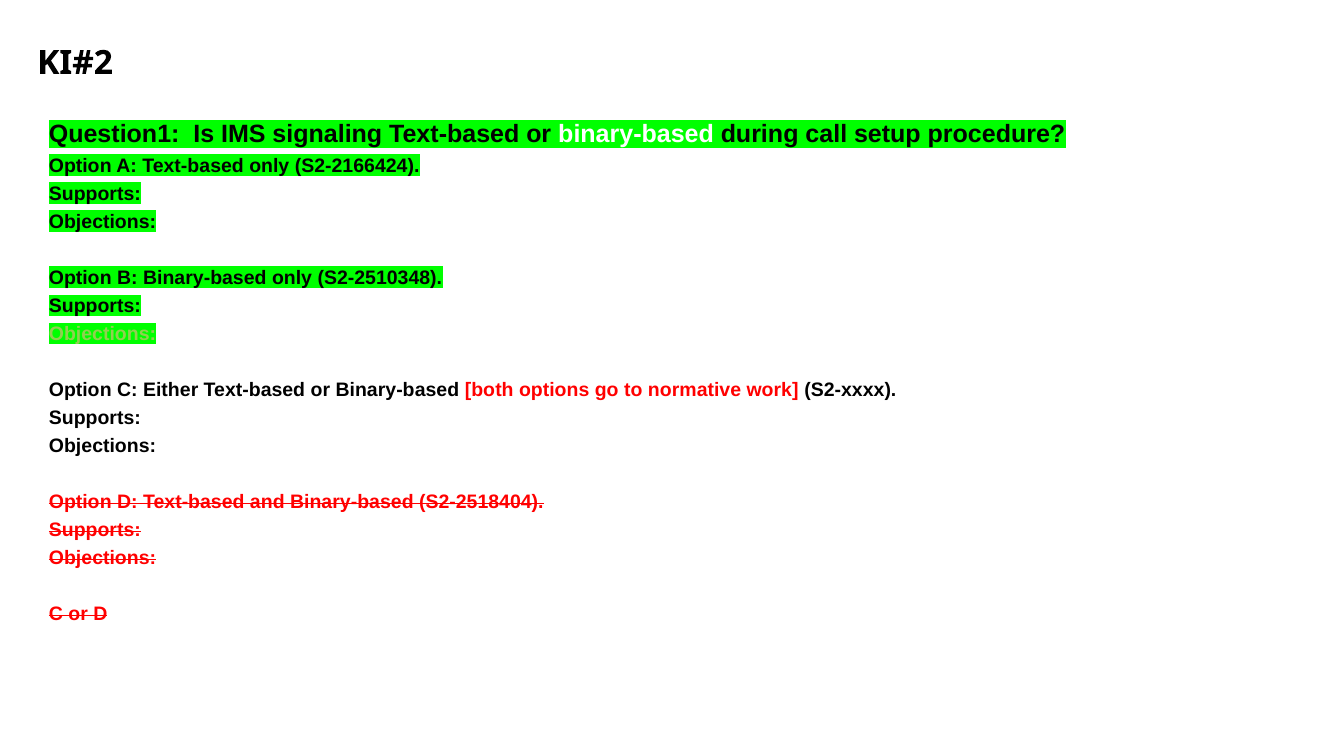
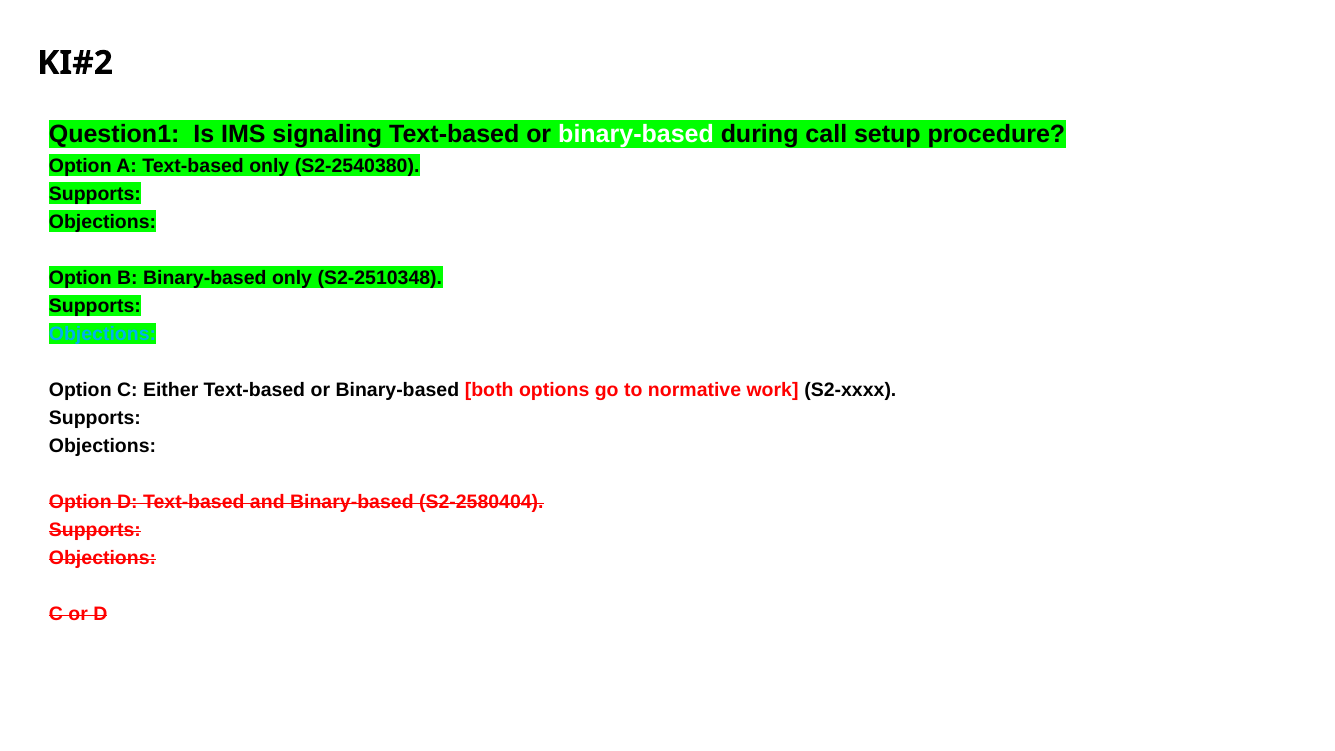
S2-2166424: S2-2166424 -> S2-2540380
Objections at (102, 334) colour: light green -> light blue
S2-2518404: S2-2518404 -> S2-2580404
